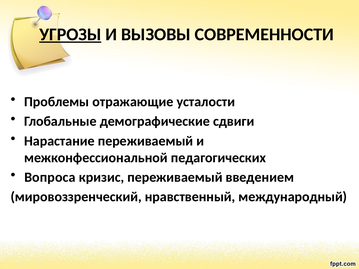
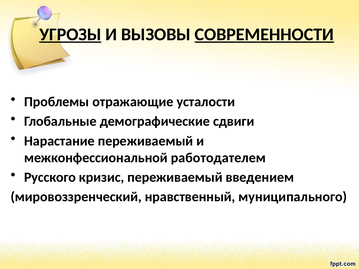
СОВРЕМЕННОСТИ underline: none -> present
педагогических: педагогических -> работодателем
Вопроса: Вопроса -> Русского
международный: международный -> муниципального
